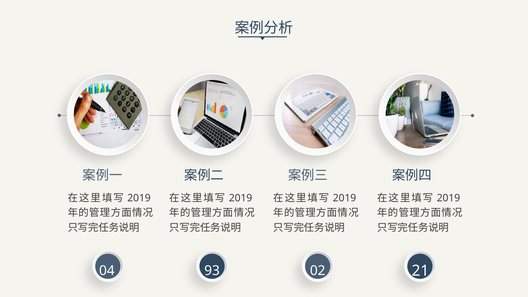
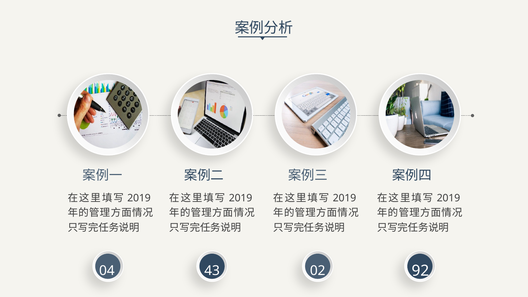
93: 93 -> 43
21: 21 -> 92
